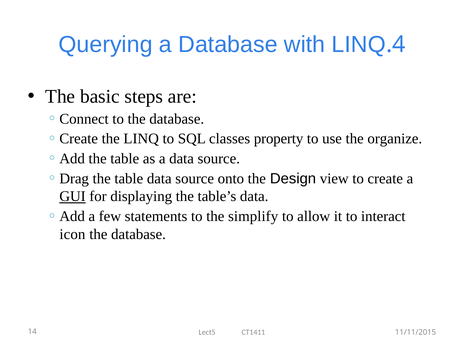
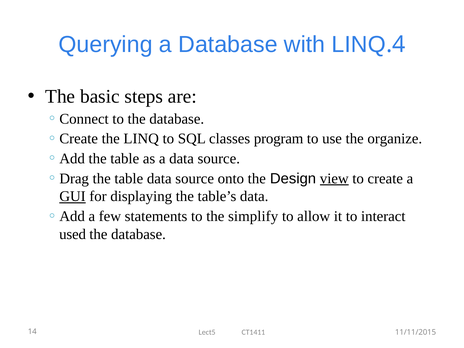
property: property -> program
view underline: none -> present
icon: icon -> used
